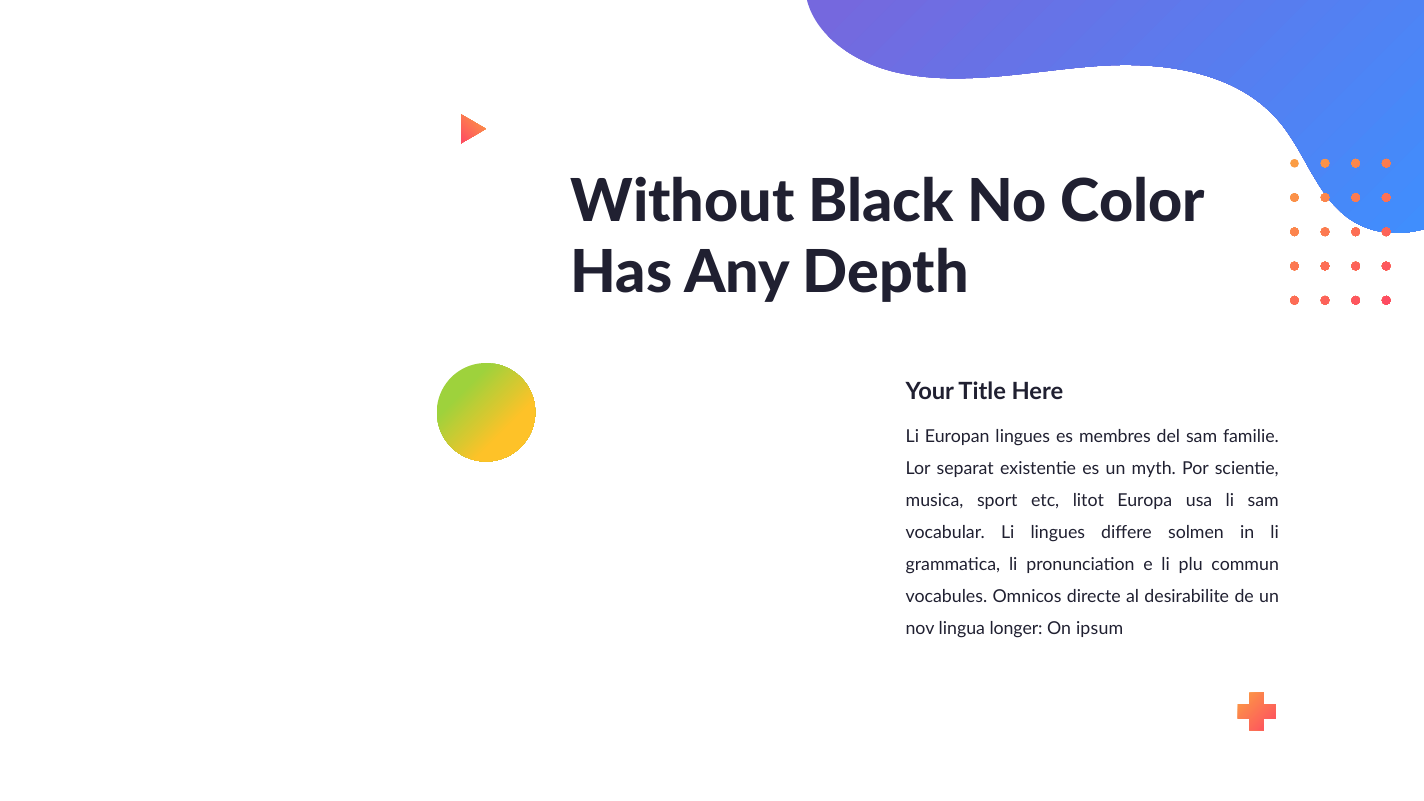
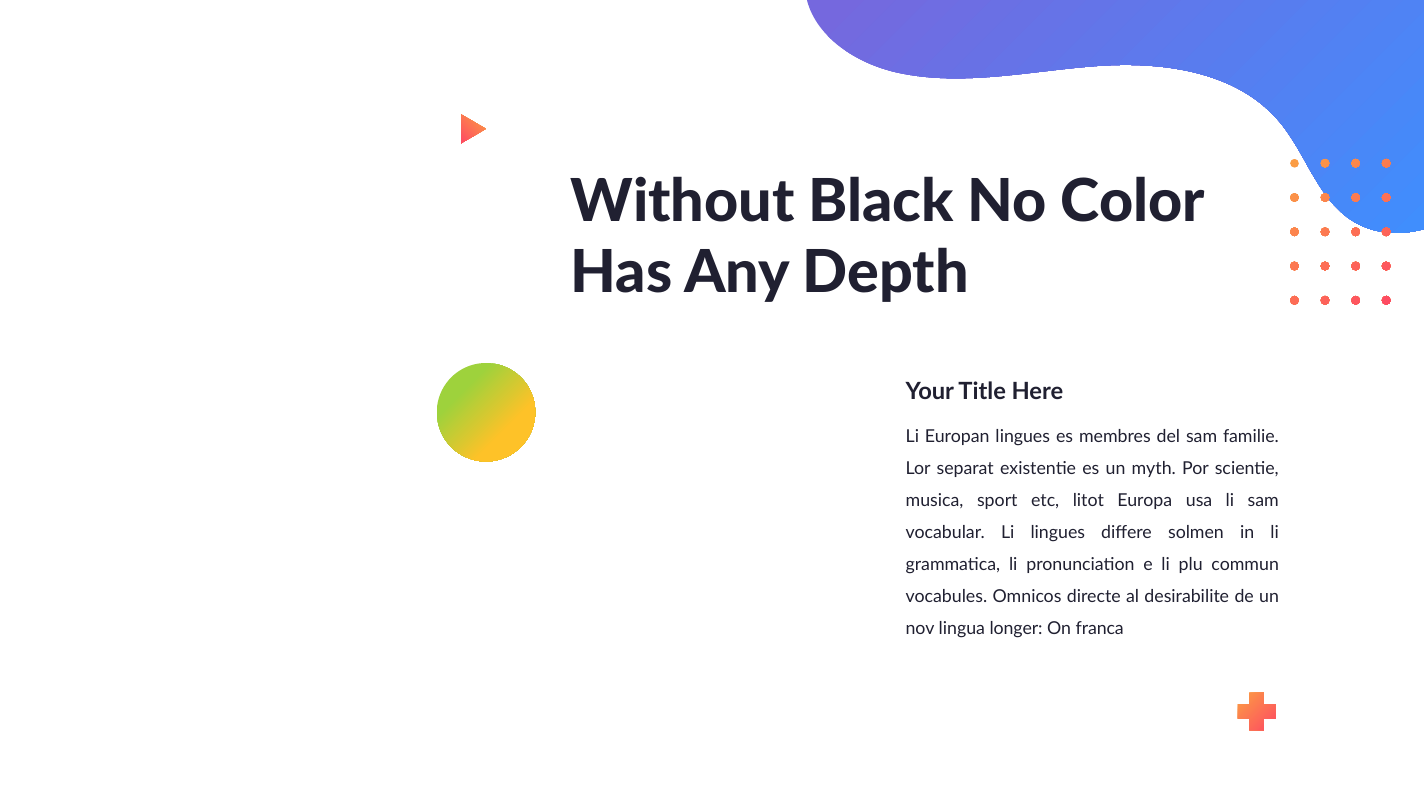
ipsum: ipsum -> franca
